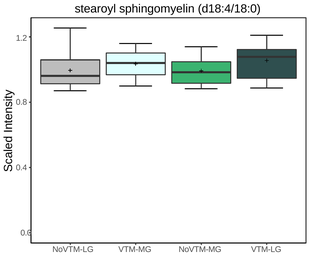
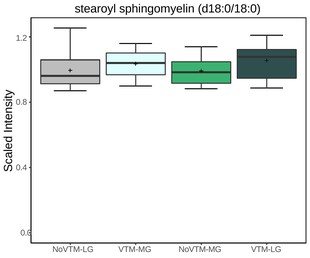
d18:4/18:0: d18:4/18:0 -> d18:0/18:0
